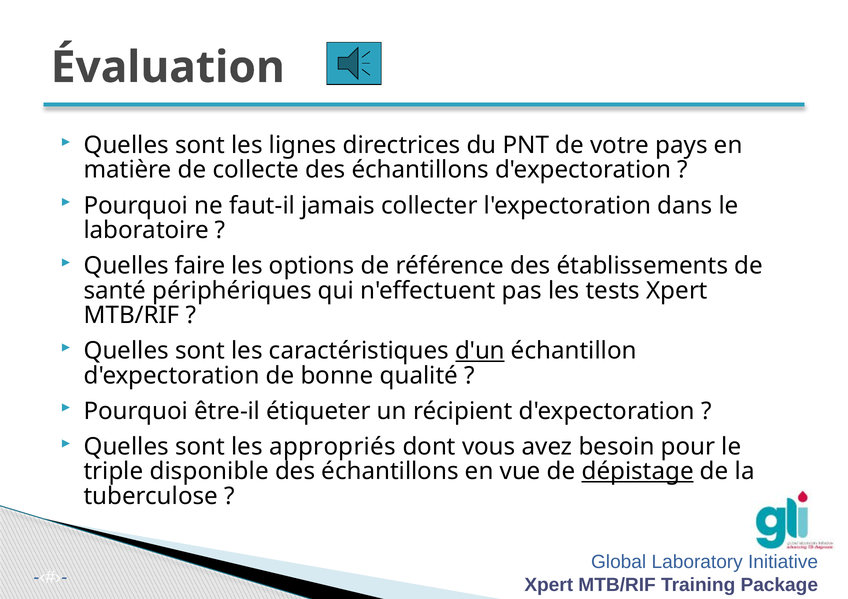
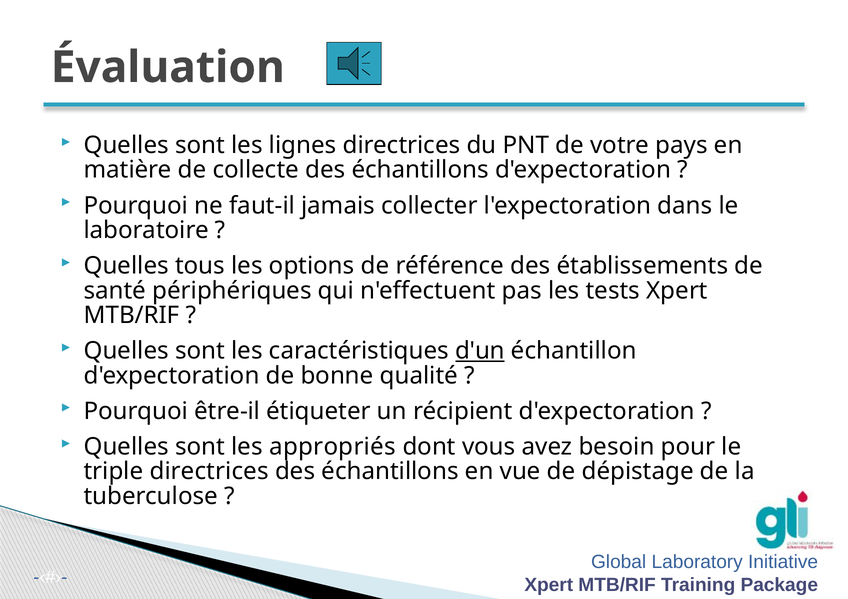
faire: faire -> tous
triple disponible: disponible -> directrices
dépistage underline: present -> none
